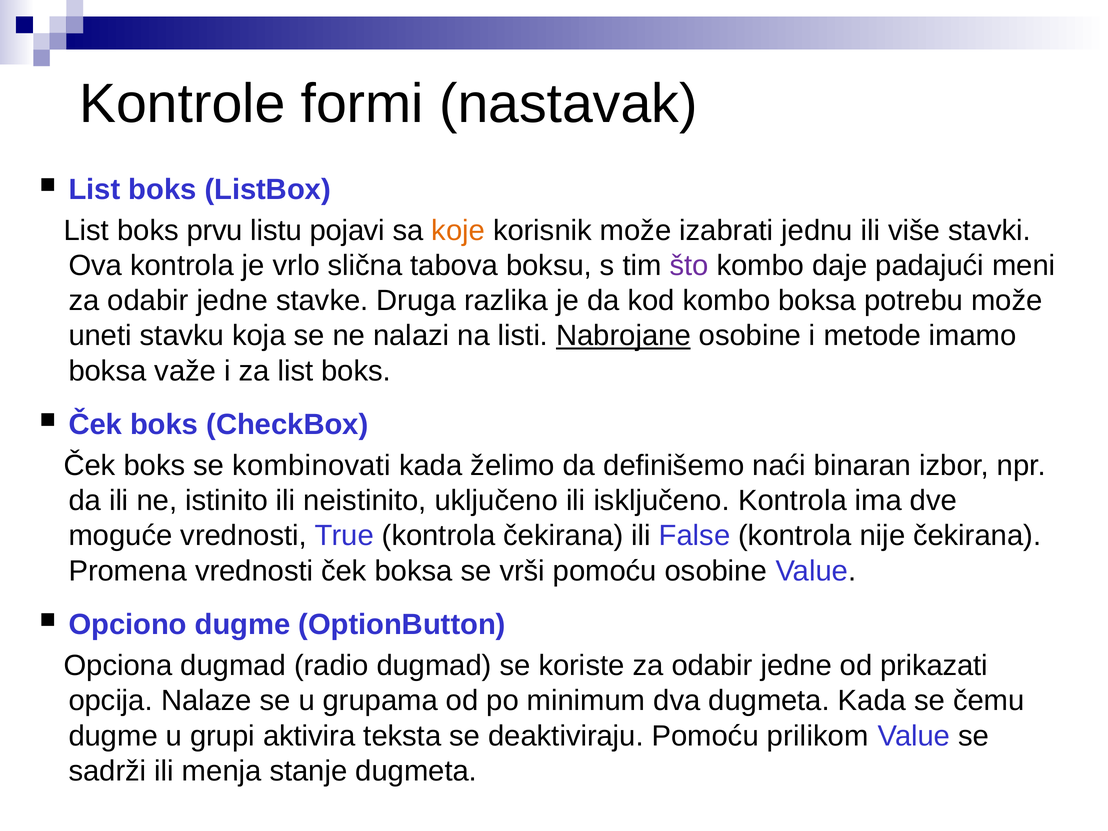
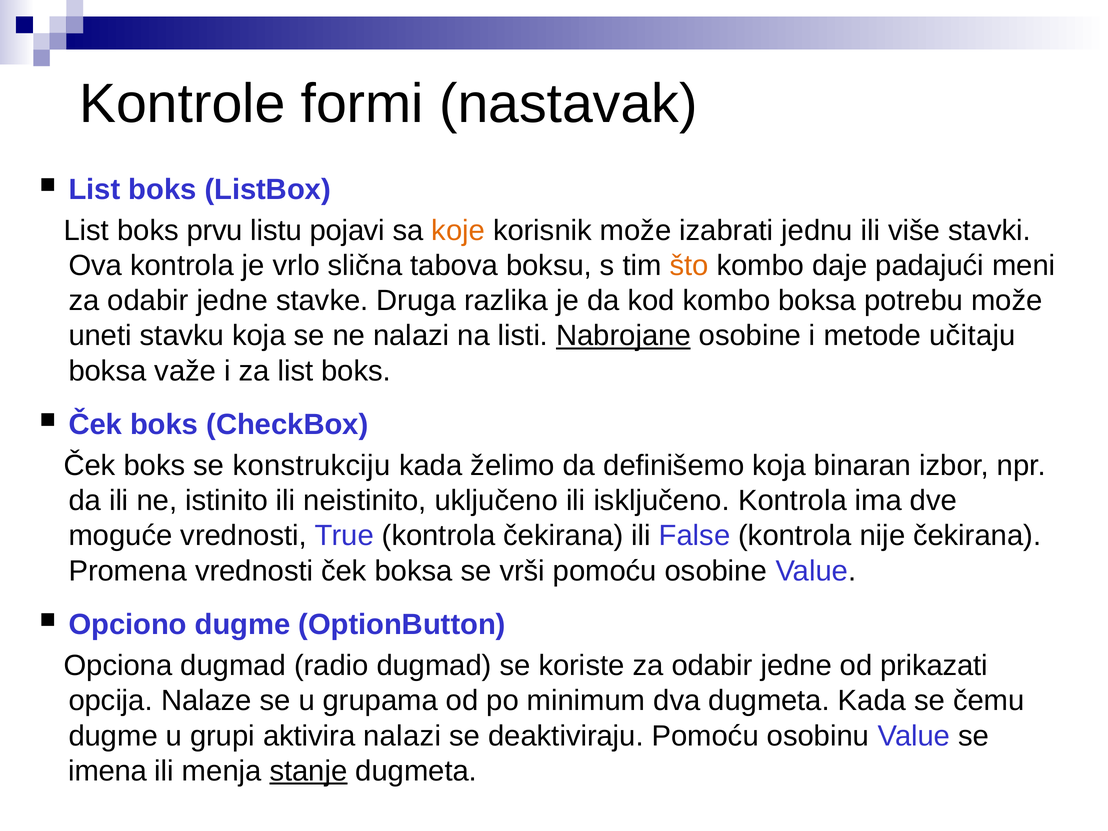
što colour: purple -> orange
imamo: imamo -> učitaju
kombinovati: kombinovati -> konstrukciju
definišemo naći: naći -> koja
aktivira teksta: teksta -> nalazi
prilikom: prilikom -> osobinu
sadrži: sadrži -> imena
stanje underline: none -> present
